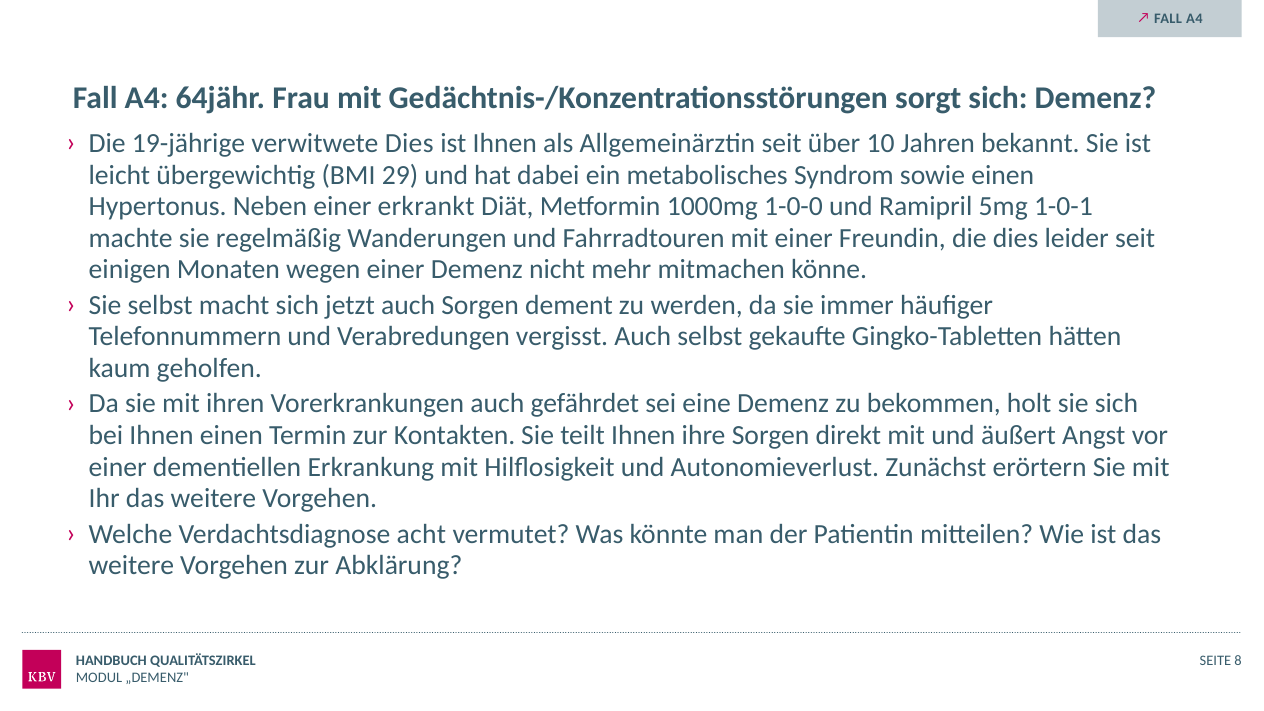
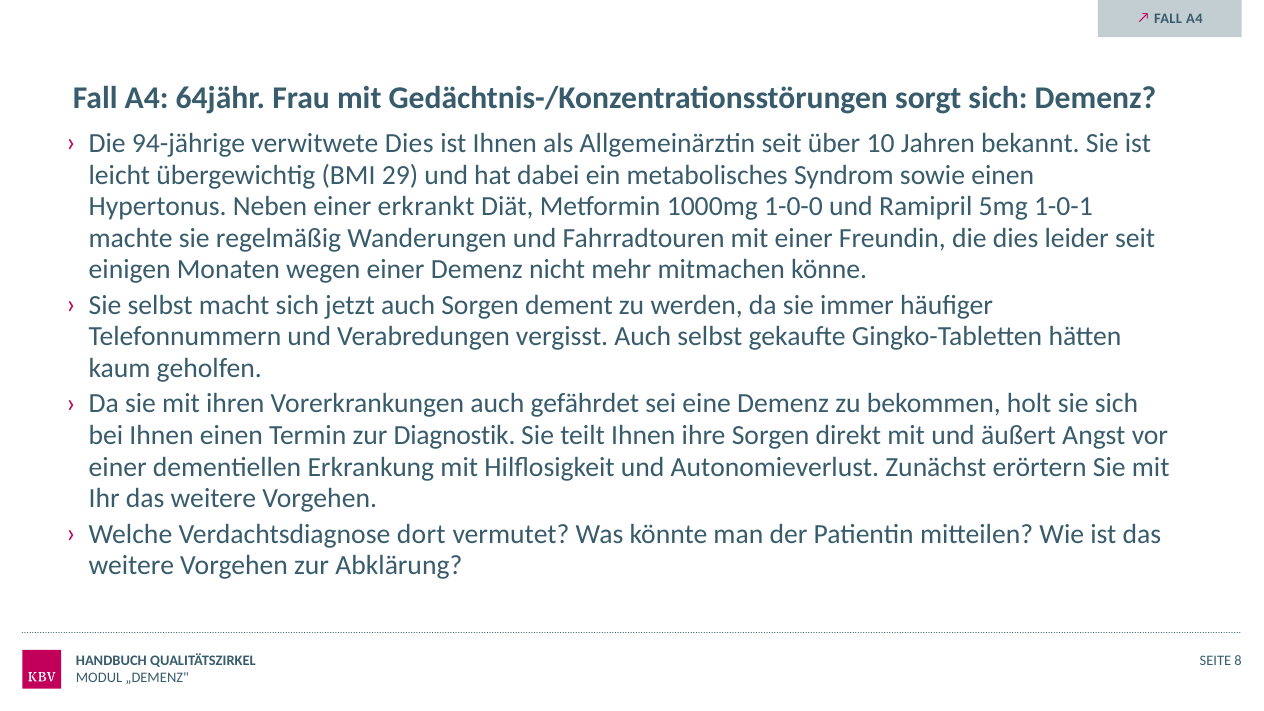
19-jährige: 19-jährige -> 94-jährige
Kontakten: Kontakten -> Diagnostik
acht: acht -> dort
